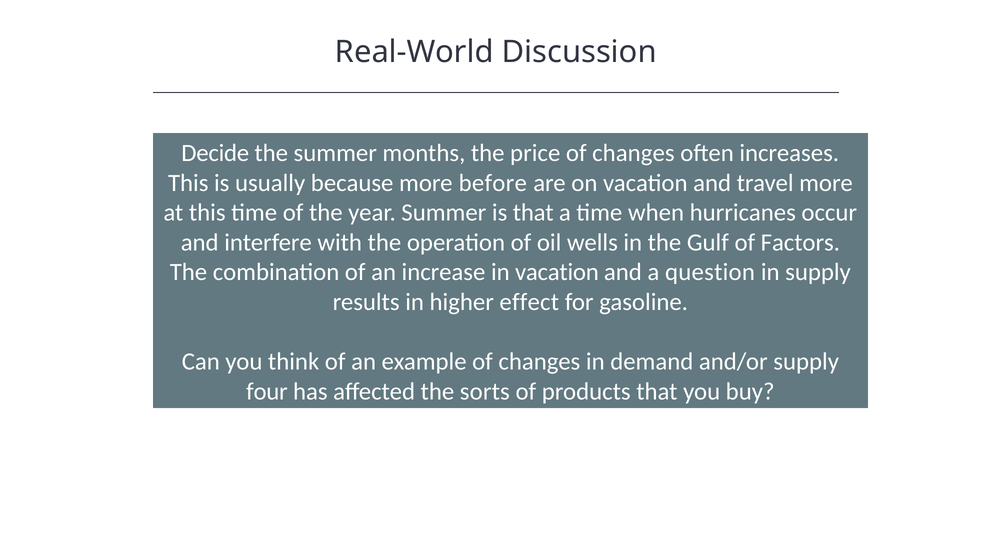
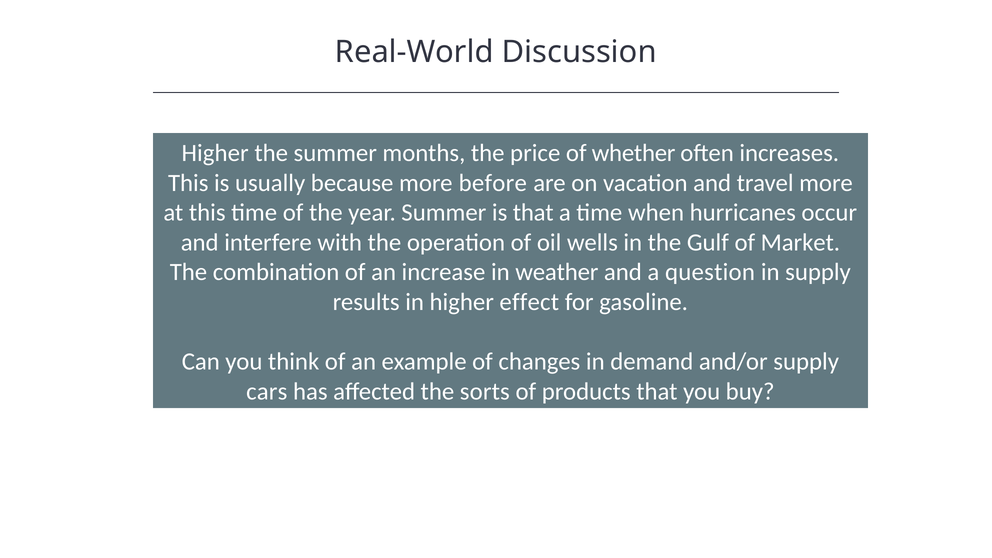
Decide at (215, 153): Decide -> Higher
price of changes: changes -> whether
Factors: Factors -> Market
in vacation: vacation -> weather
four: four -> cars
